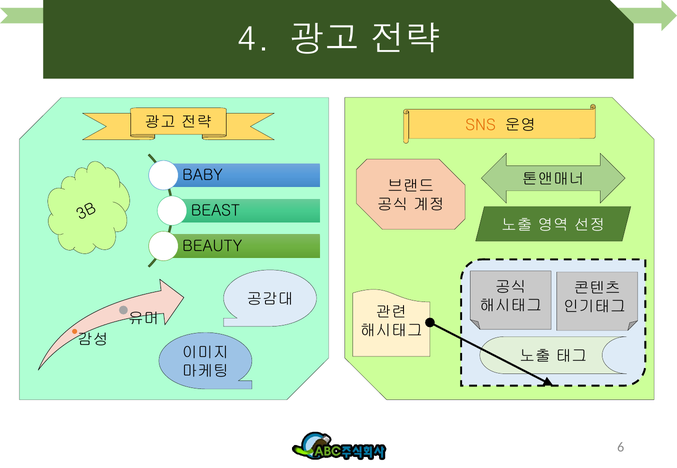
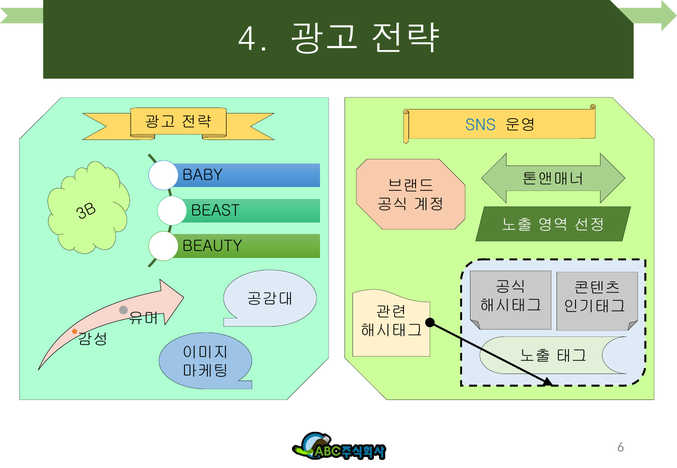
SNS colour: orange -> blue
